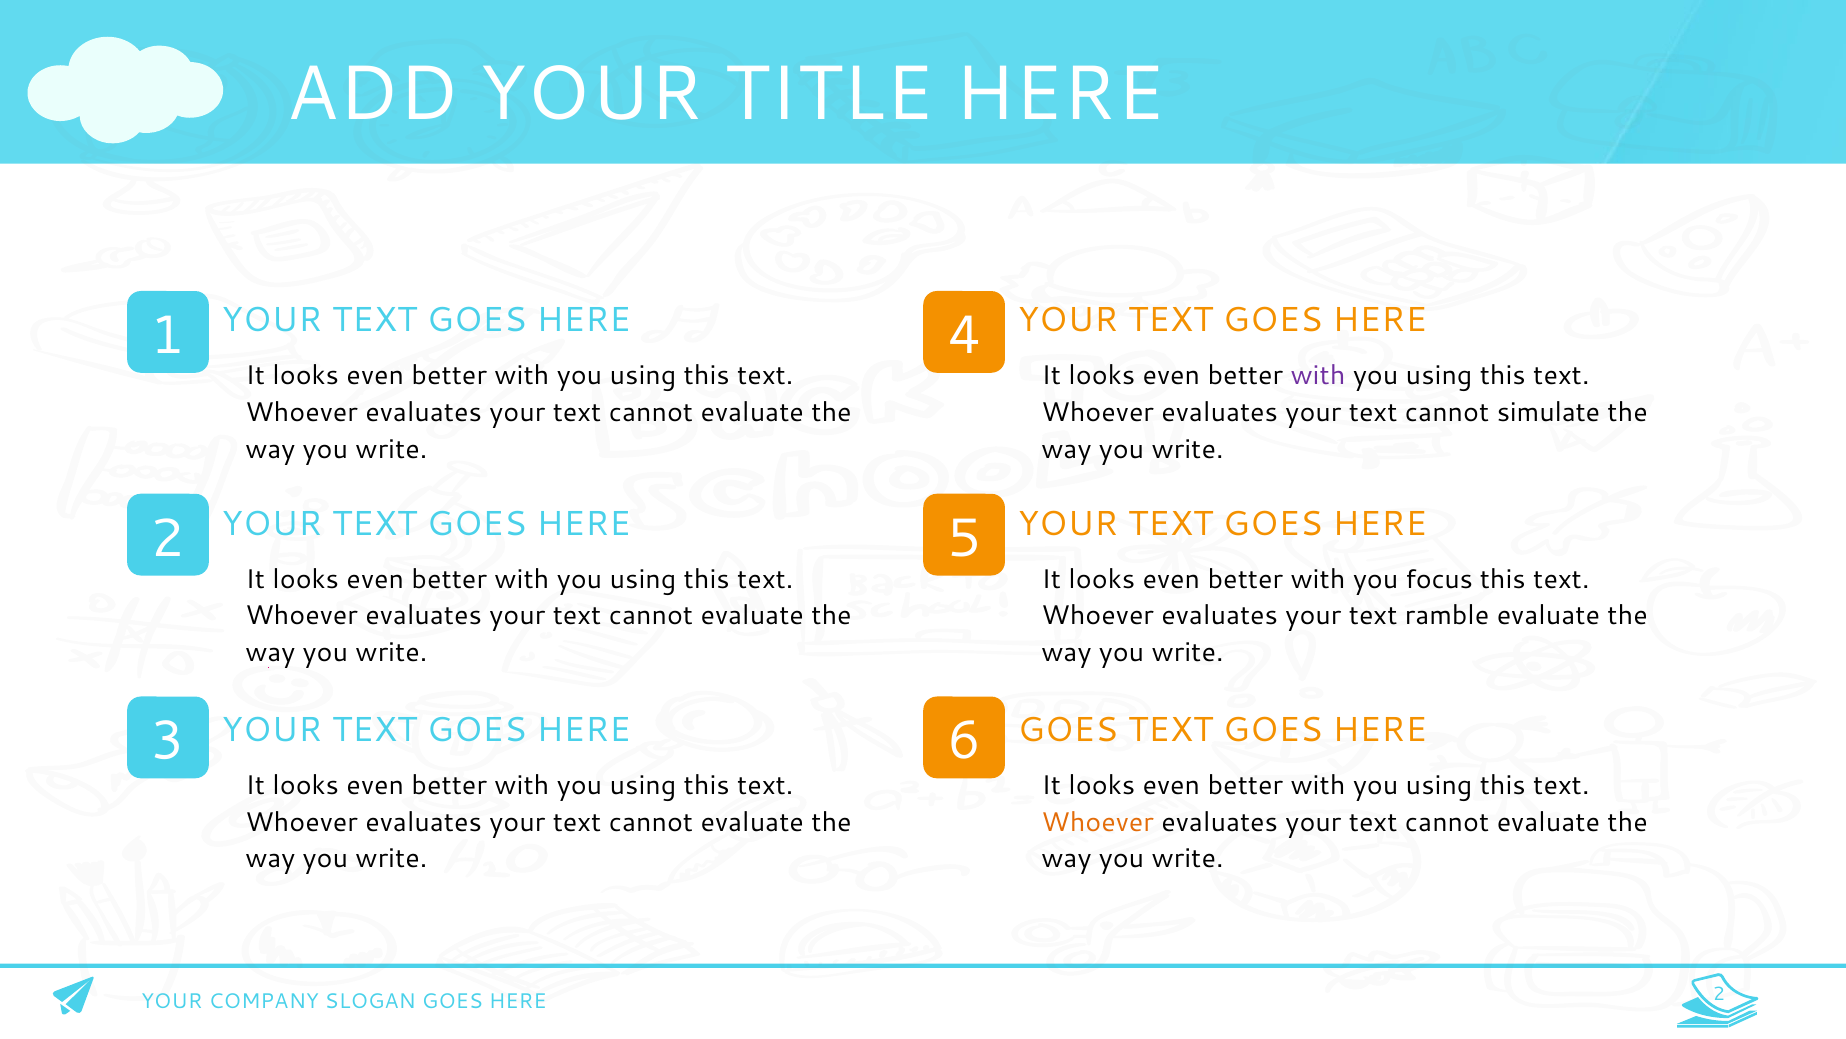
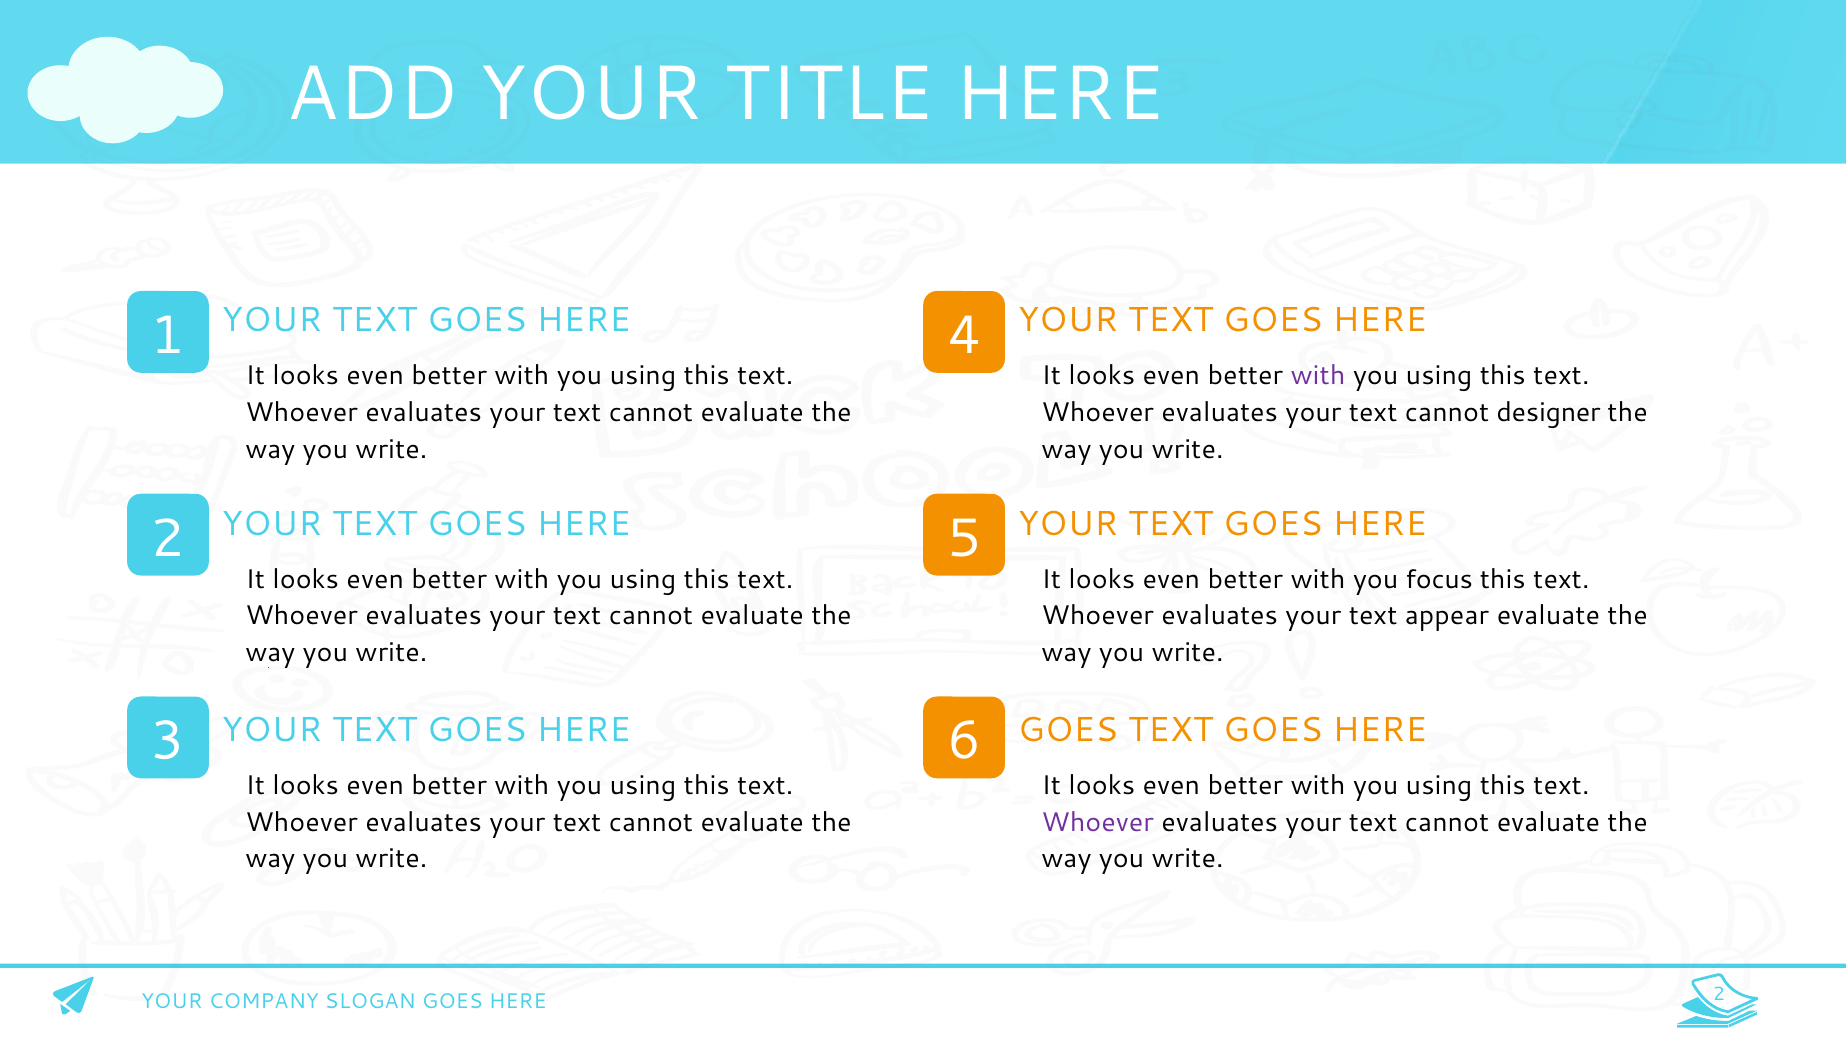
simulate: simulate -> designer
ramble: ramble -> appear
Whoever at (1098, 822) colour: orange -> purple
